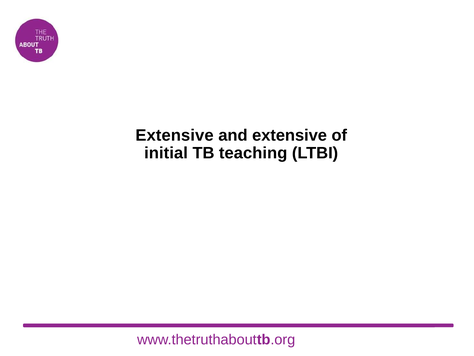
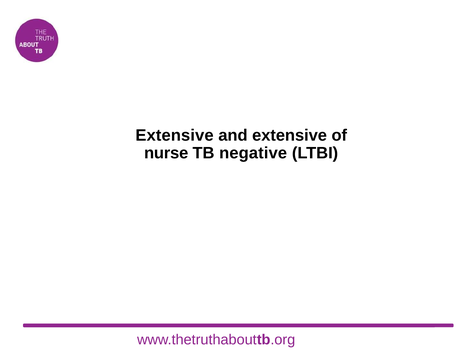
initial: initial -> nurse
teaching: teaching -> negative
